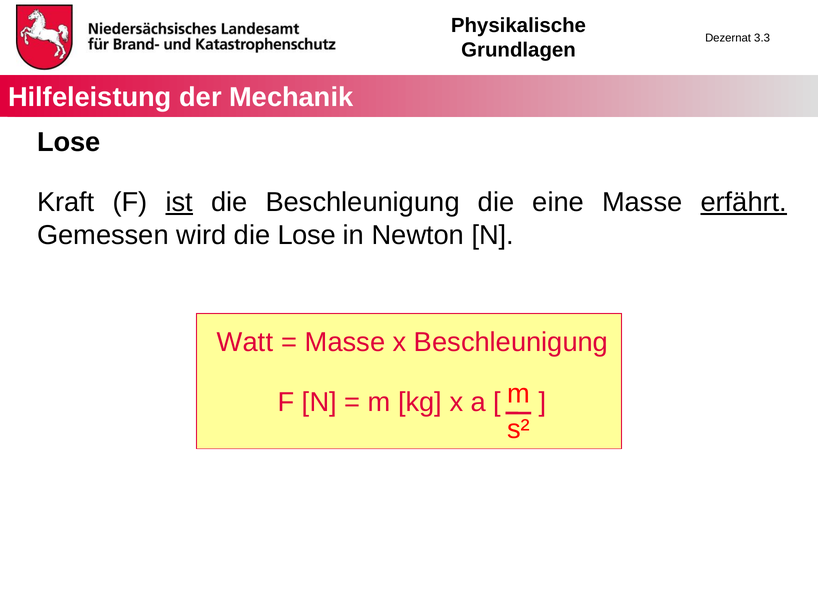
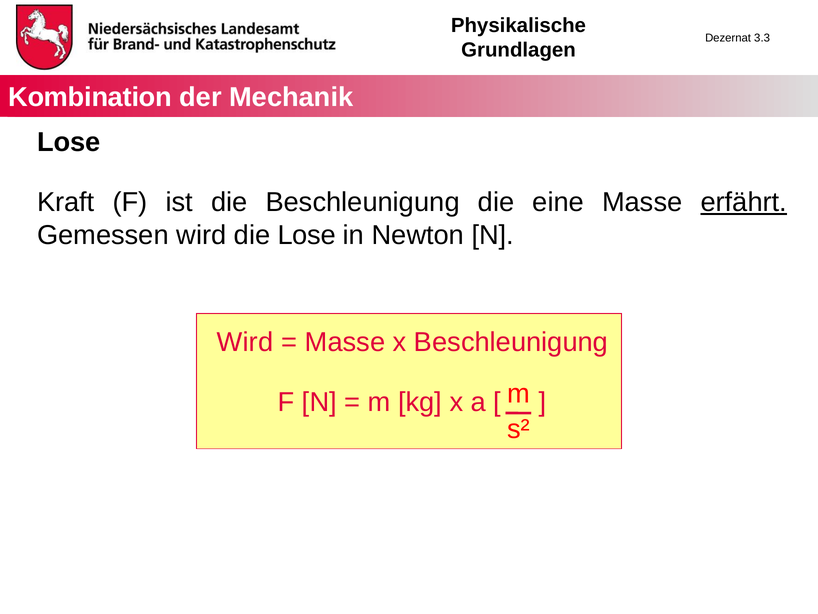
Hilfeleistung: Hilfeleistung -> Kombination
ist underline: present -> none
Watt at (245, 342): Watt -> Wird
